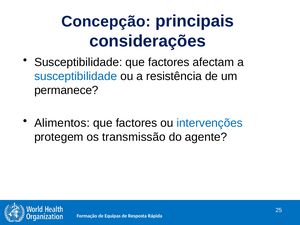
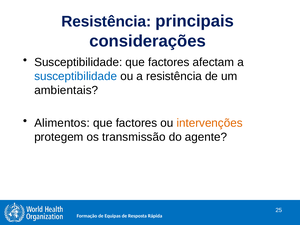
Concepção at (106, 22): Concepção -> Resistência
permanece: permanece -> ambientais
intervenções colour: blue -> orange
